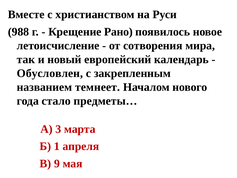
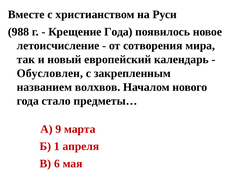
Крещение Рано: Рано -> Года
темнеет: темнеет -> волхвов
3: 3 -> 9
9: 9 -> 6
